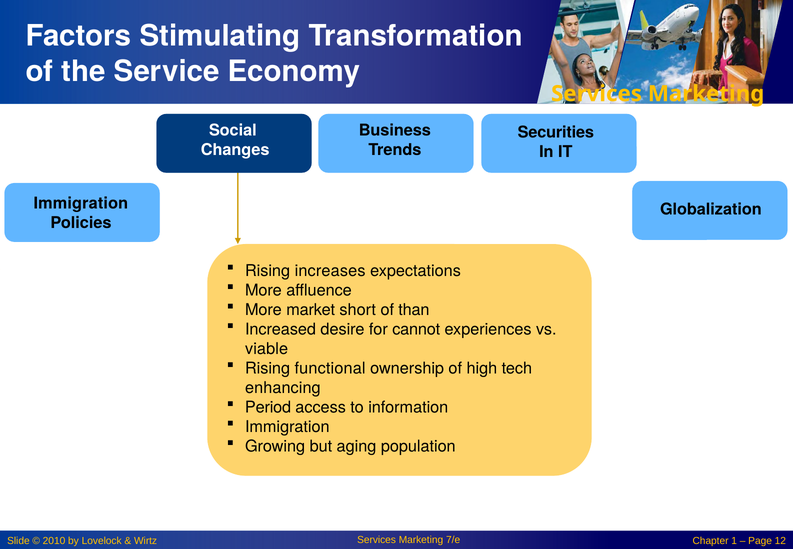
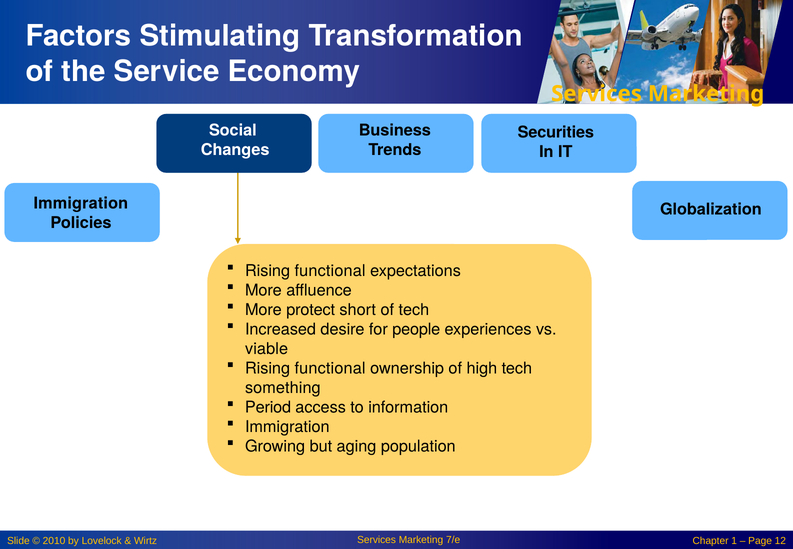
increases at (330, 271): increases -> functional
market: market -> protect
of than: than -> tech
cannot: cannot -> people
enhancing: enhancing -> something
